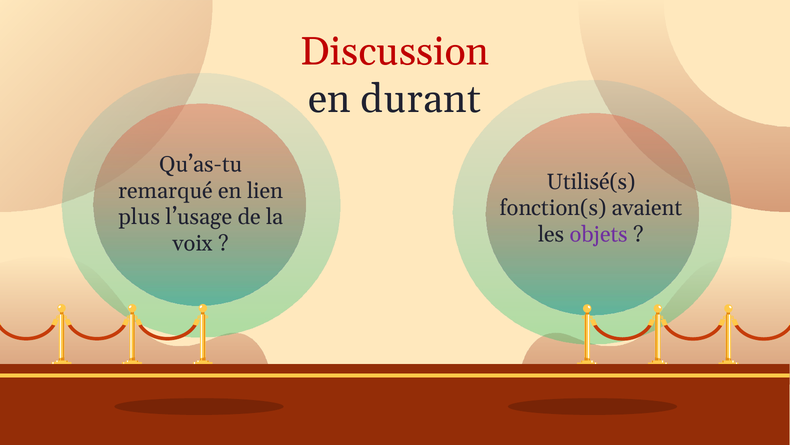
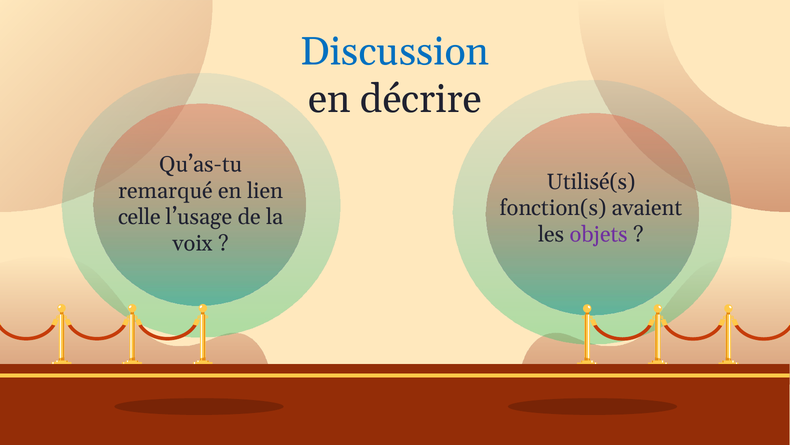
Discussion colour: red -> blue
durant: durant -> décrire
plus: plus -> celle
